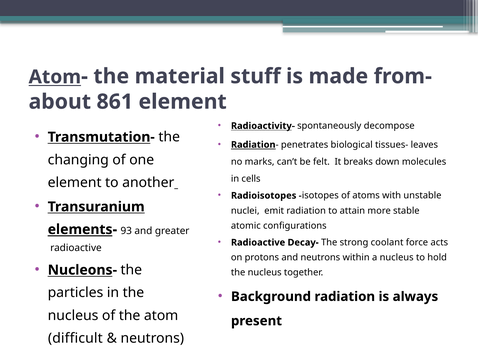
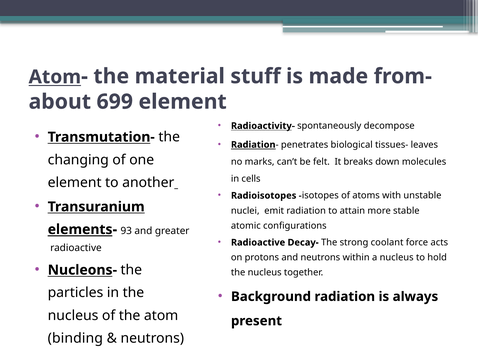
861: 861 -> 699
difficult: difficult -> binding
